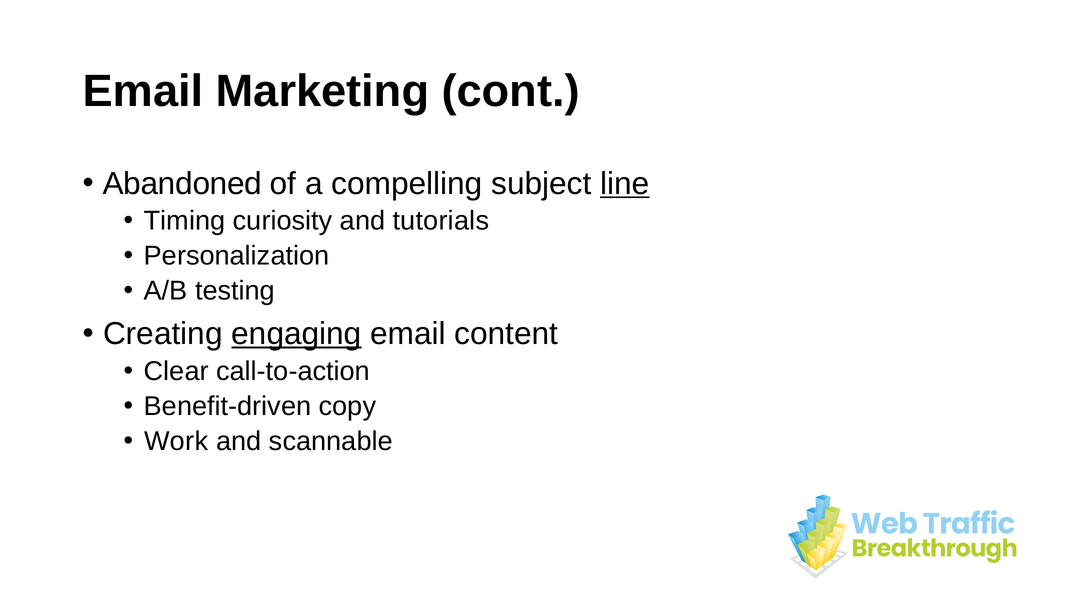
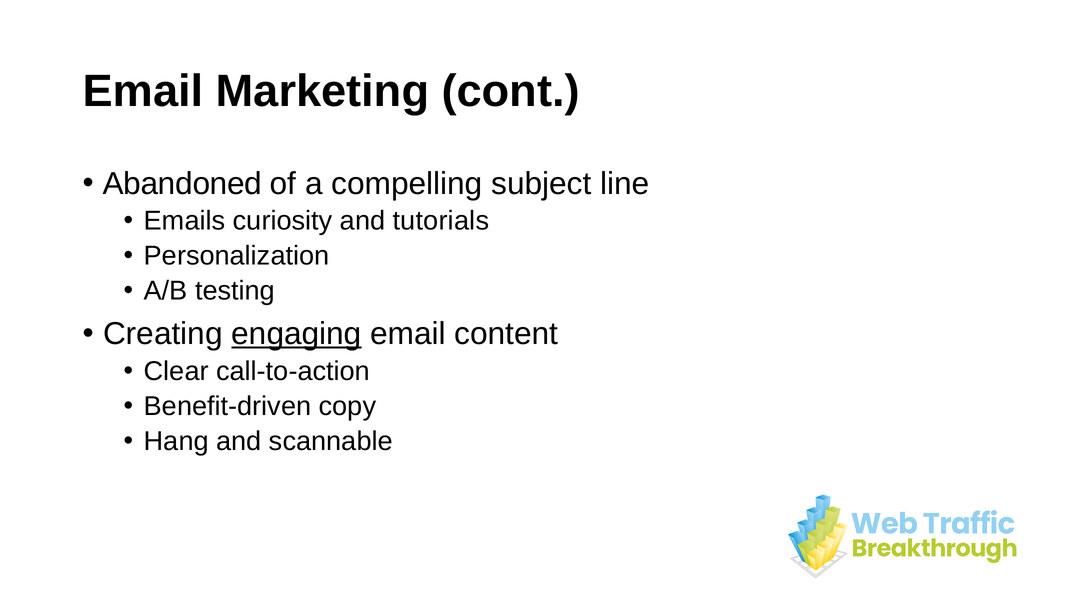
line underline: present -> none
Timing: Timing -> Emails
Work: Work -> Hang
